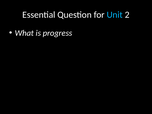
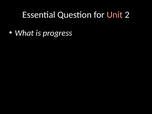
Unit colour: light blue -> pink
